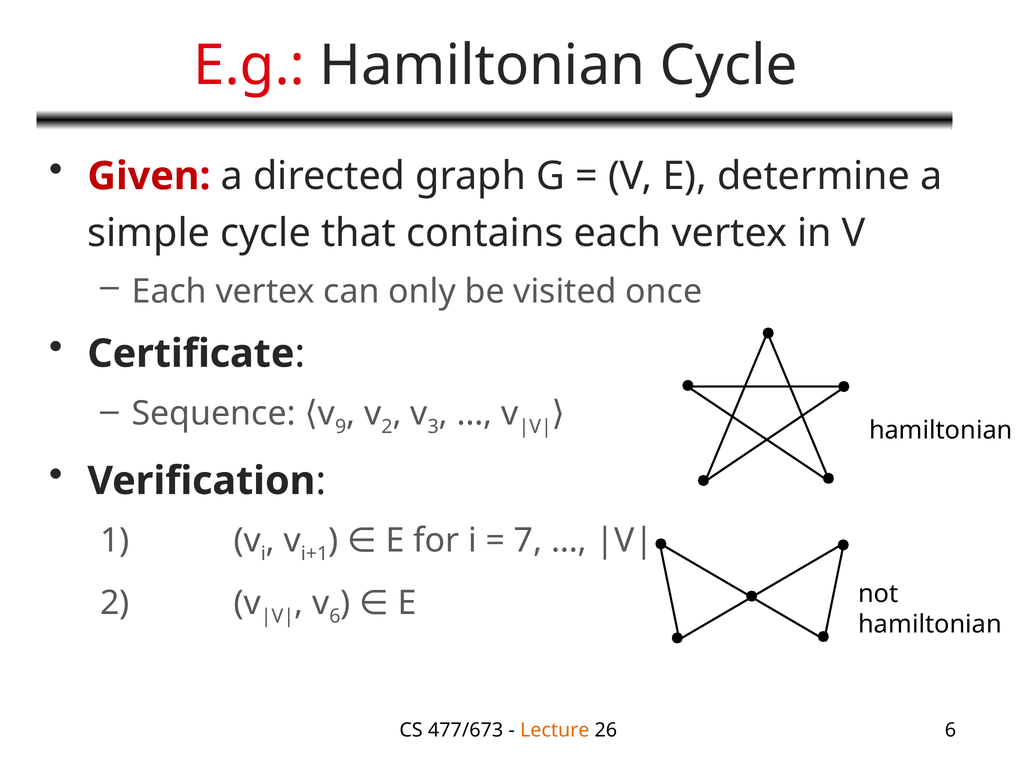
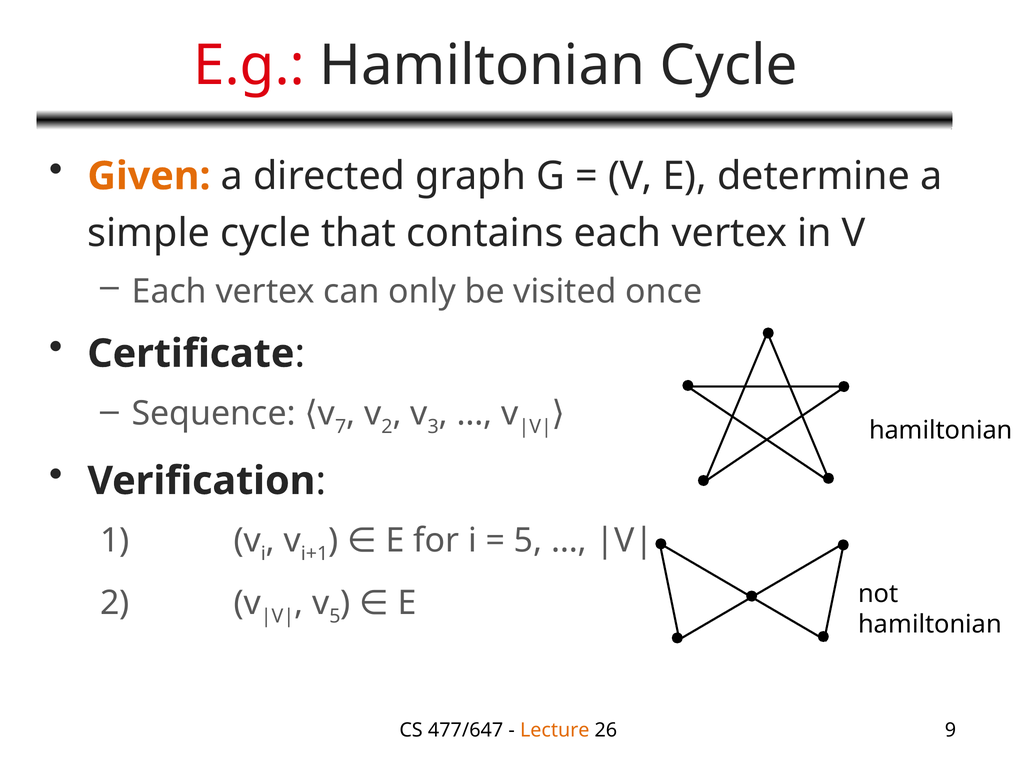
Given colour: red -> orange
9: 9 -> 7
7 at (528, 541): 7 -> 5
v 6: 6 -> 5
477/673: 477/673 -> 477/647
26 6: 6 -> 9
